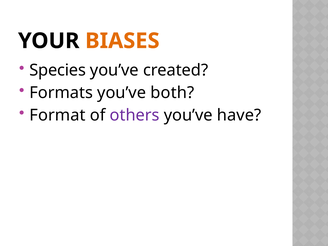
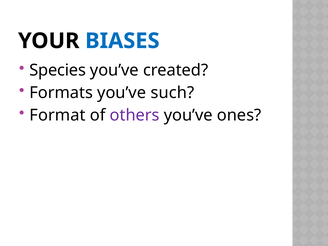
BIASES colour: orange -> blue
both: both -> such
have: have -> ones
